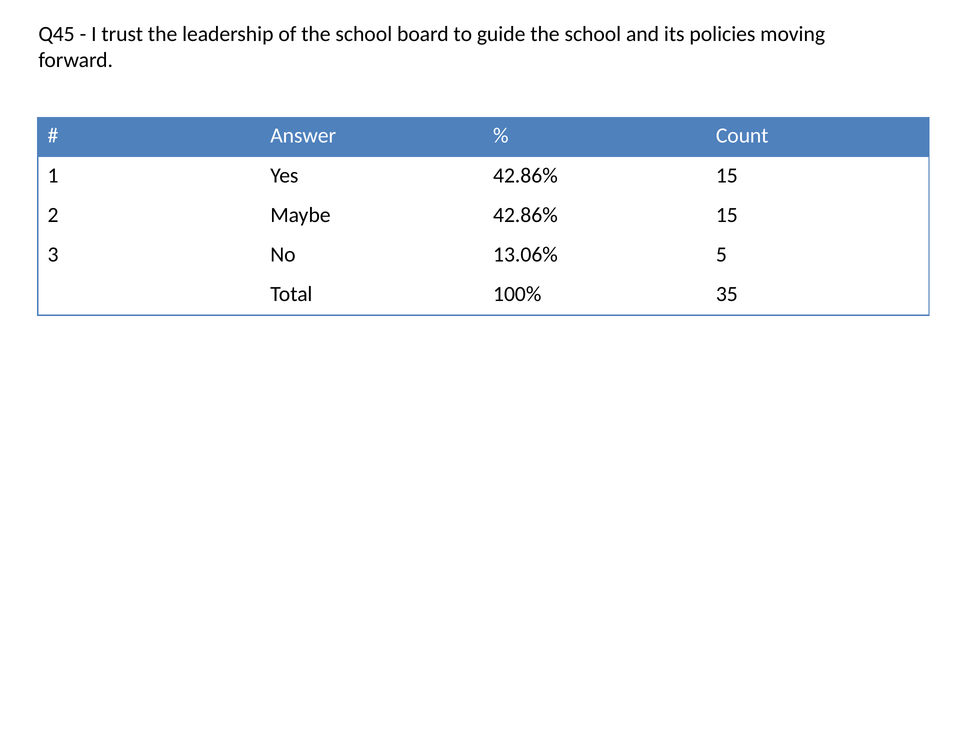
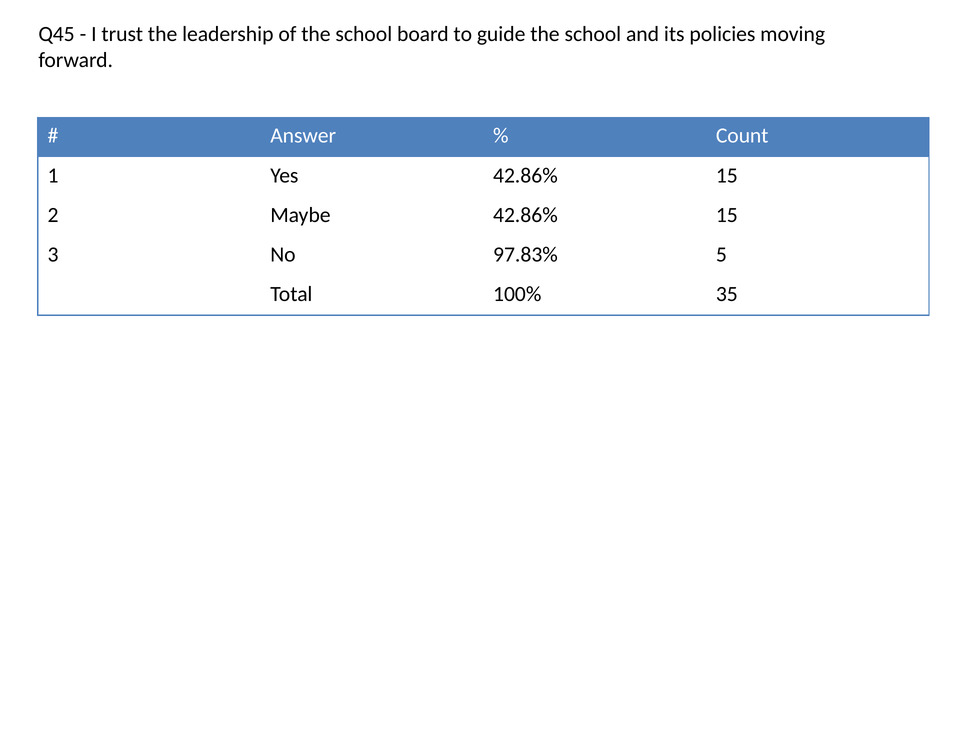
13.06%: 13.06% -> 97.83%
